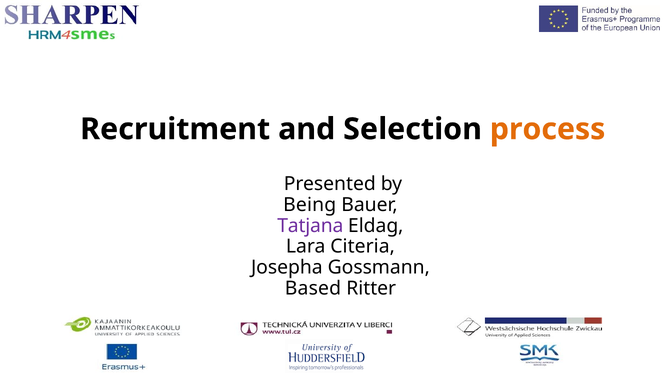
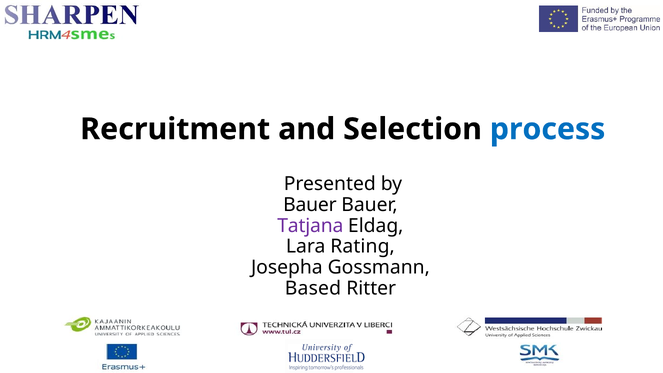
process colour: orange -> blue
Being at (310, 205): Being -> Bauer
Citeria: Citeria -> Rating
